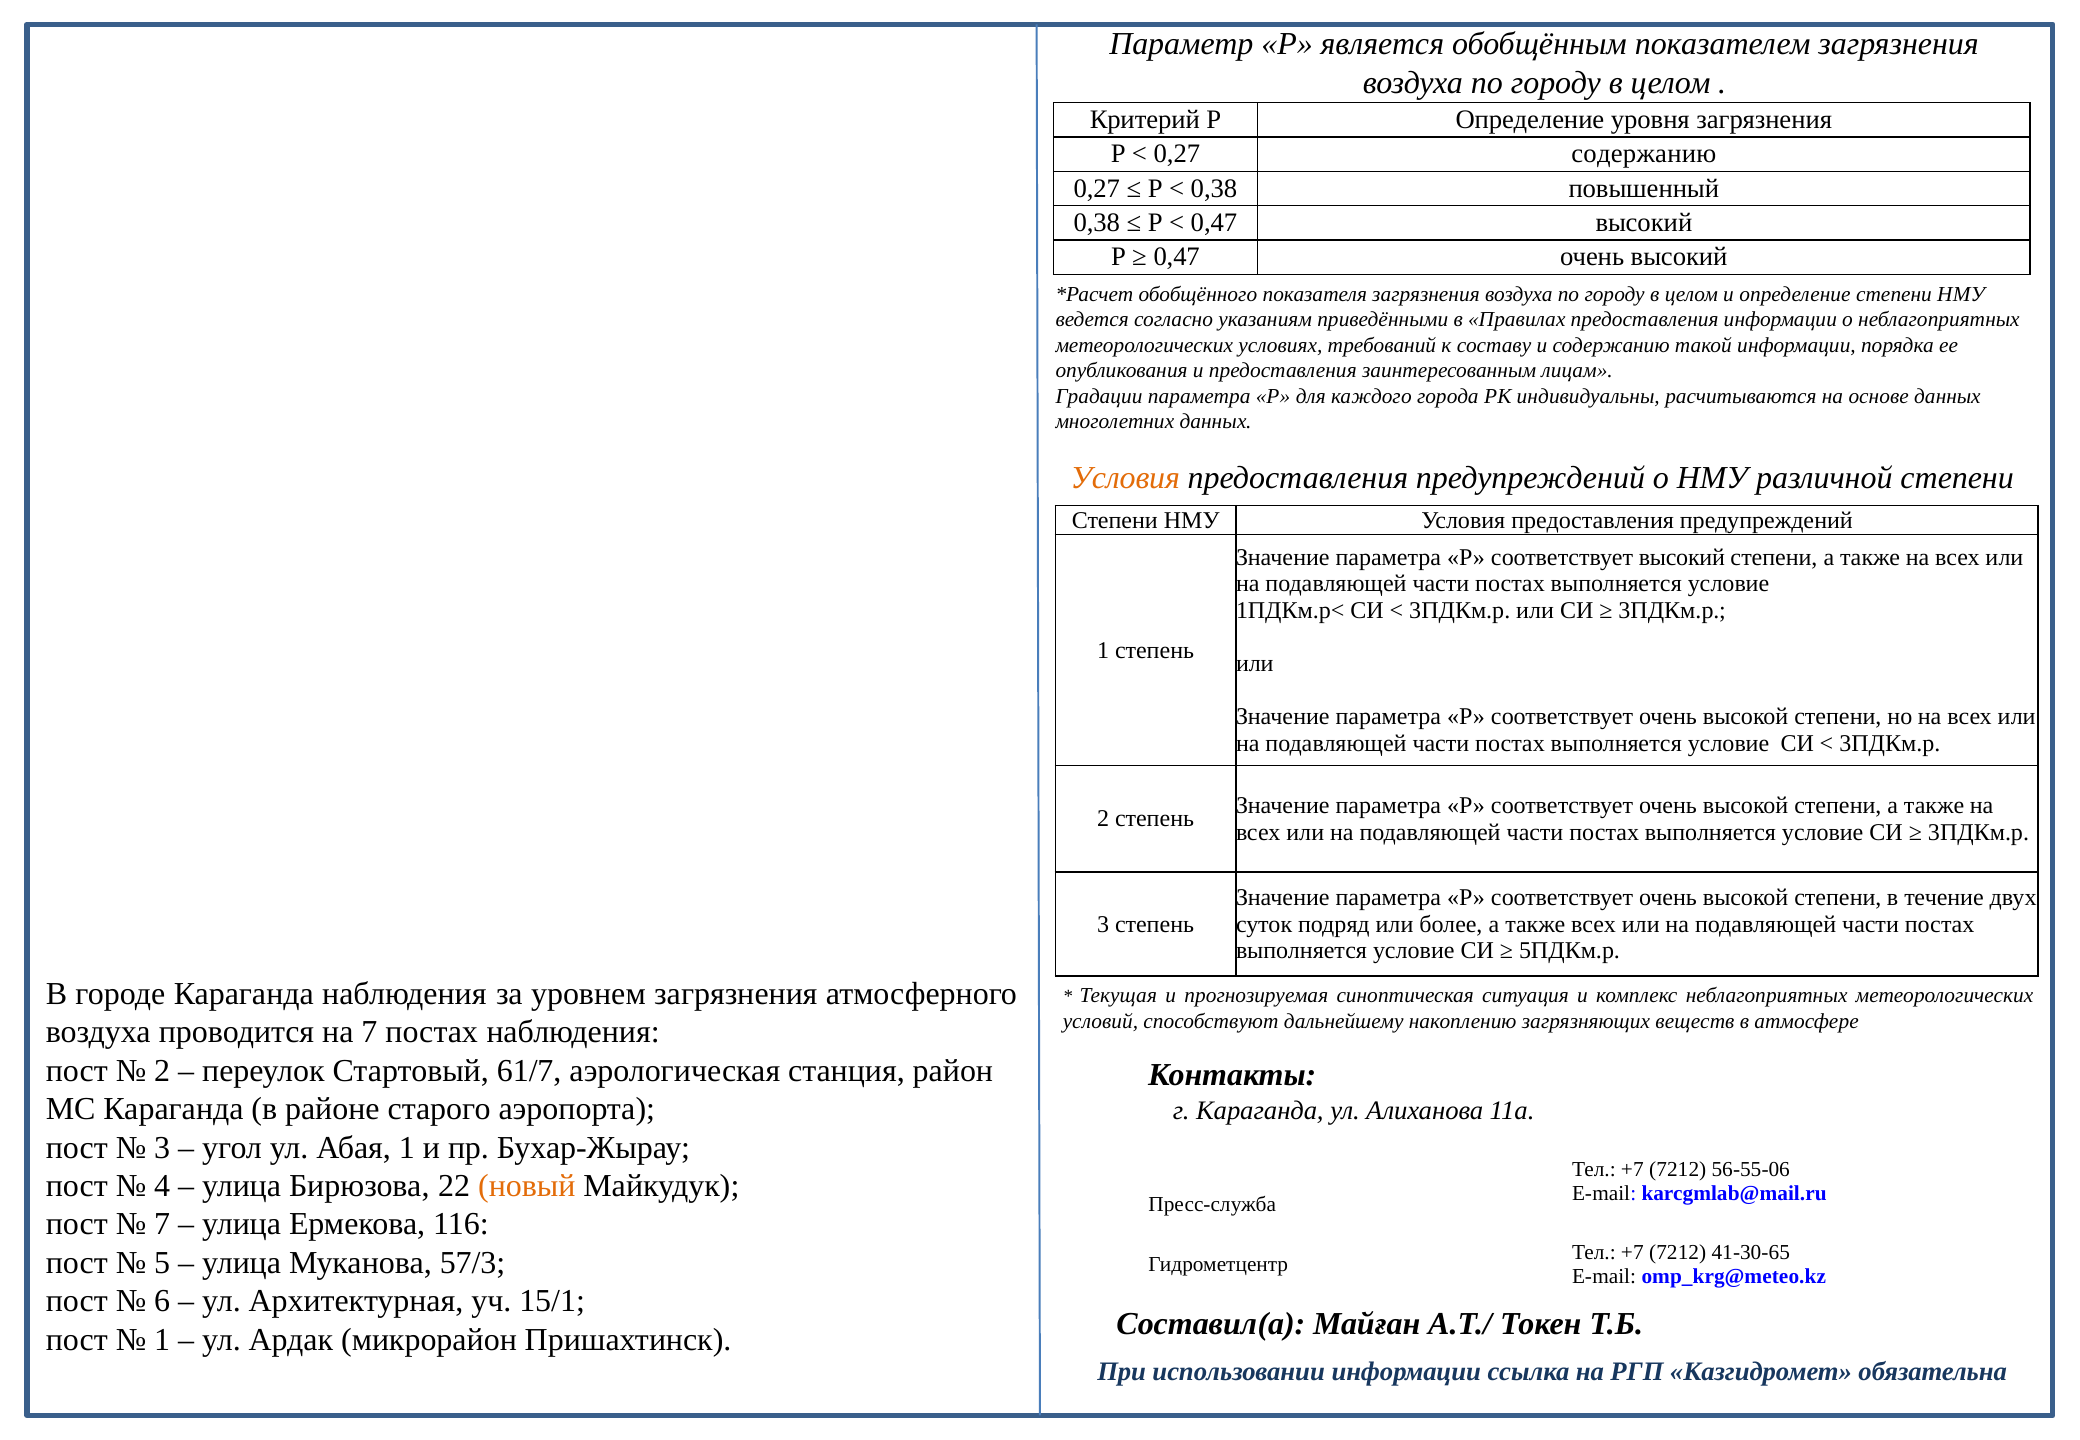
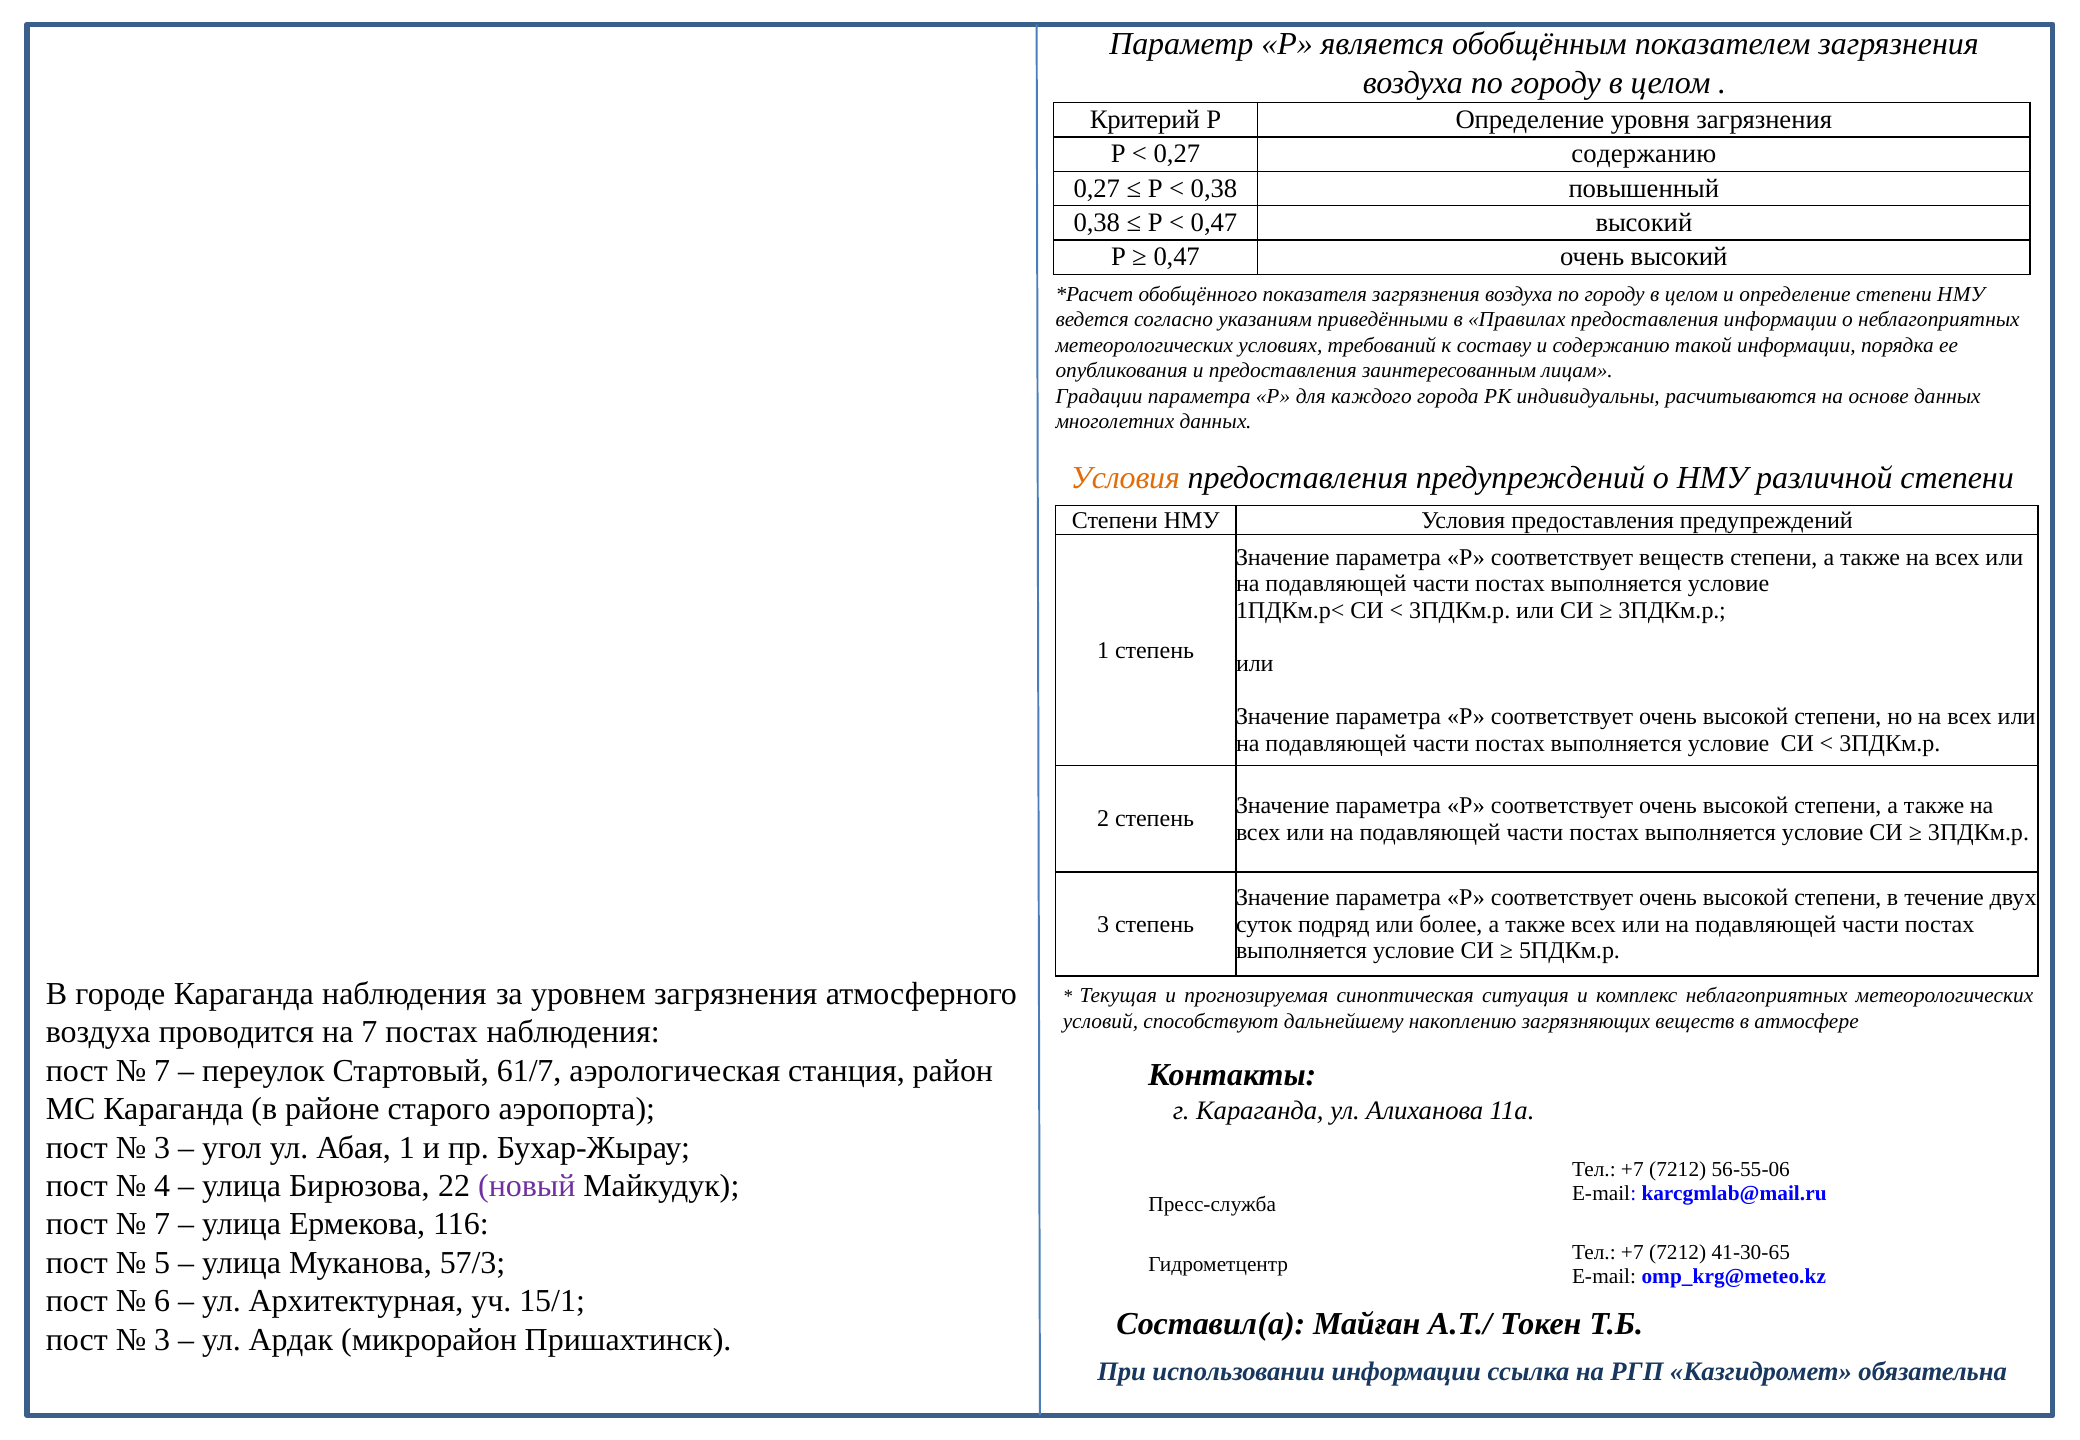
соответствует высокий: высокий -> веществ
2 at (162, 1071): 2 -> 7
новый colour: orange -> purple
1 at (162, 1340): 1 -> 3
